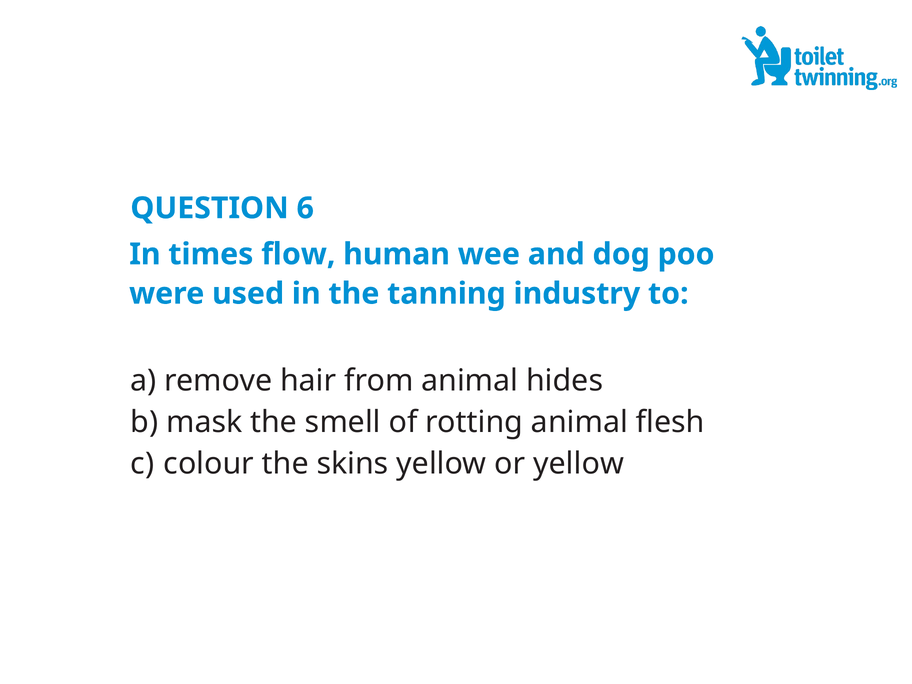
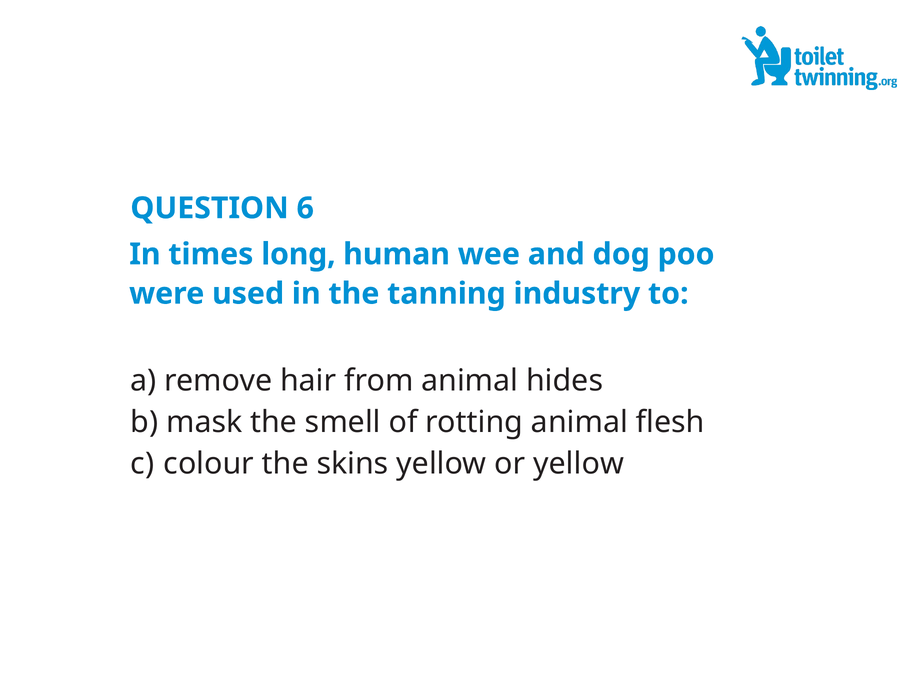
flow: flow -> long
